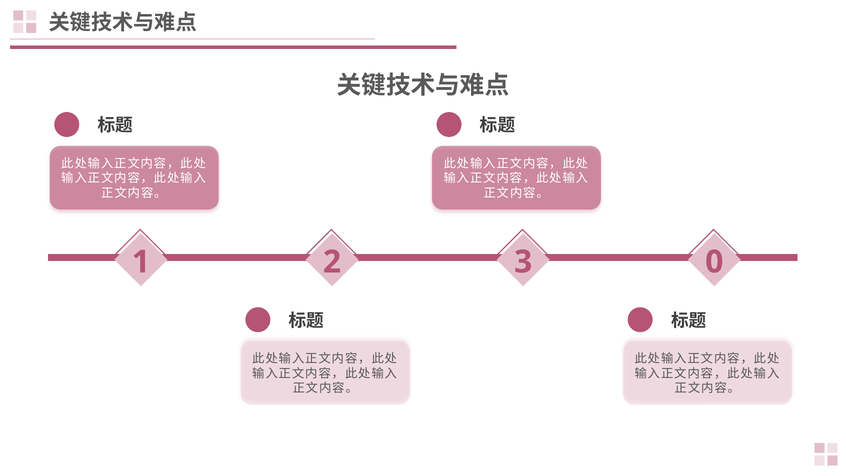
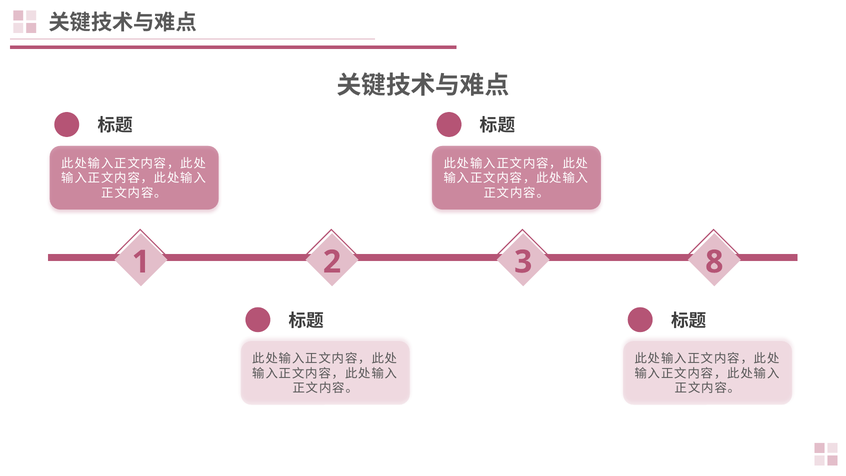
0: 0 -> 8
